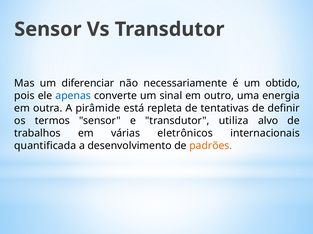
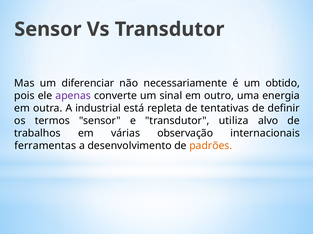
apenas colour: blue -> purple
pirâmide: pirâmide -> industrial
eletrônicos: eletrônicos -> observação
quantificada: quantificada -> ferramentas
